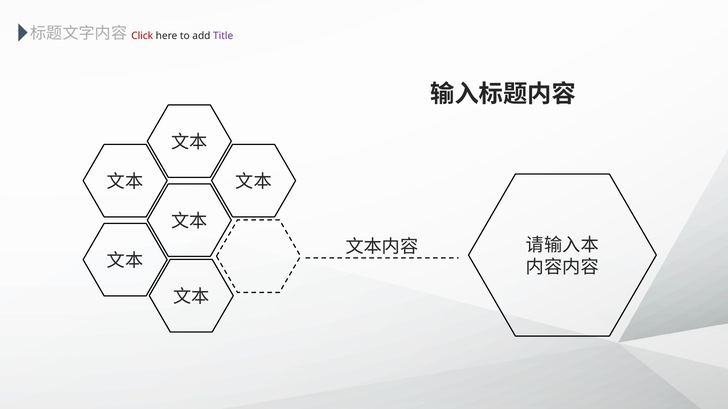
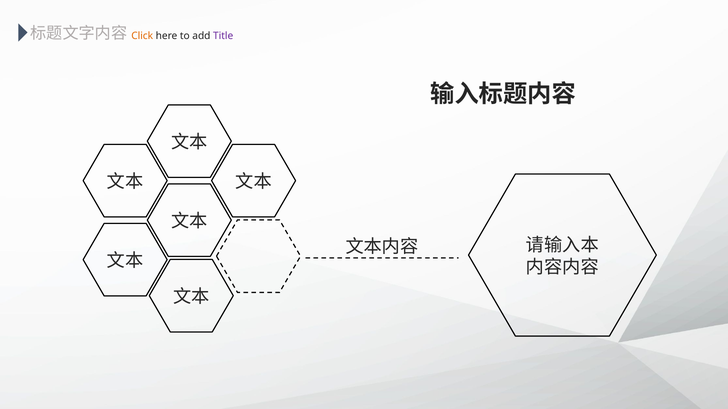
Click colour: red -> orange
